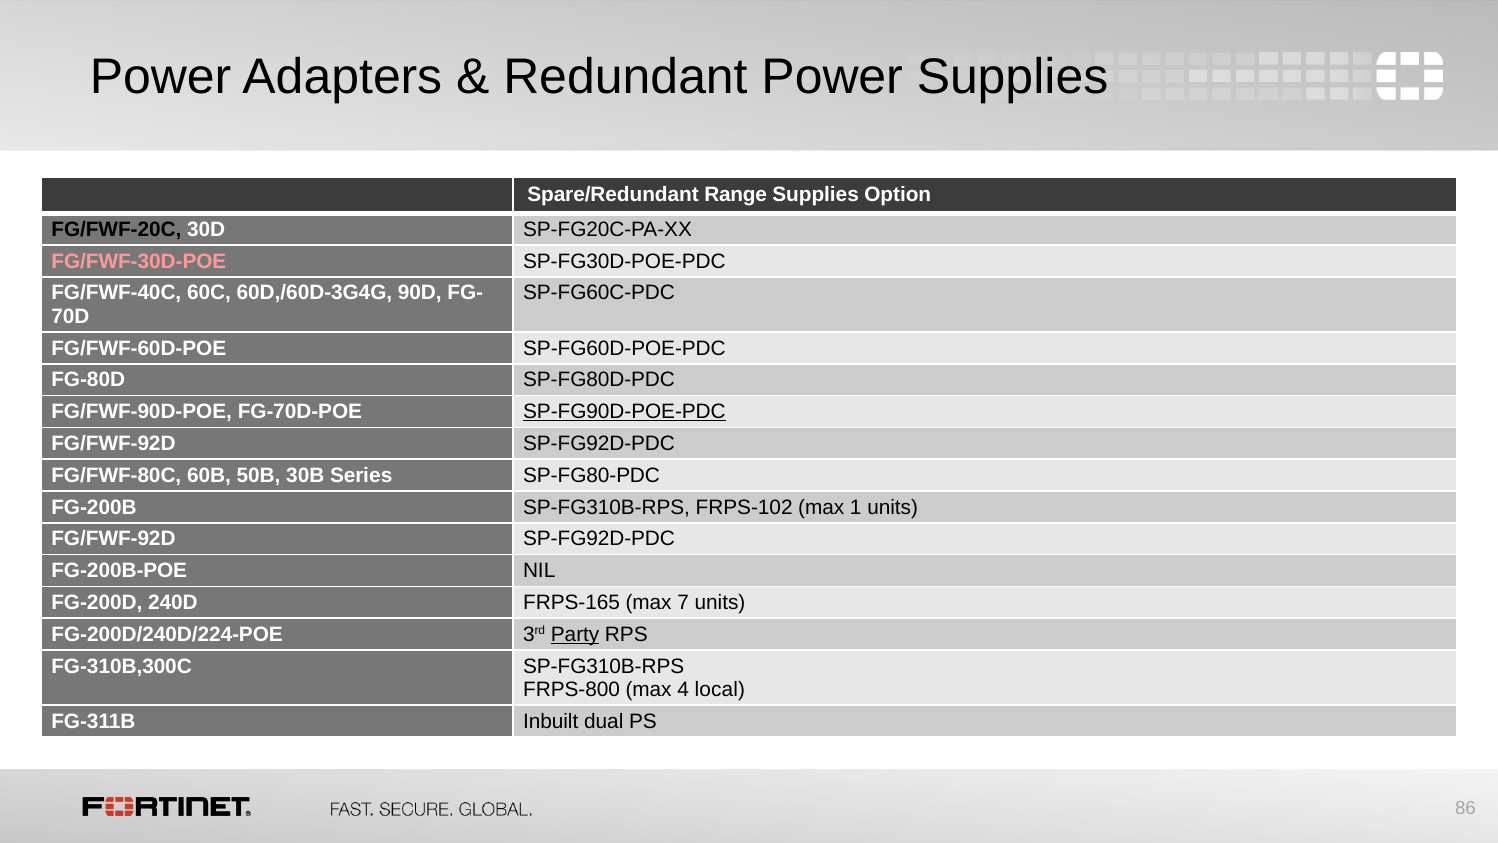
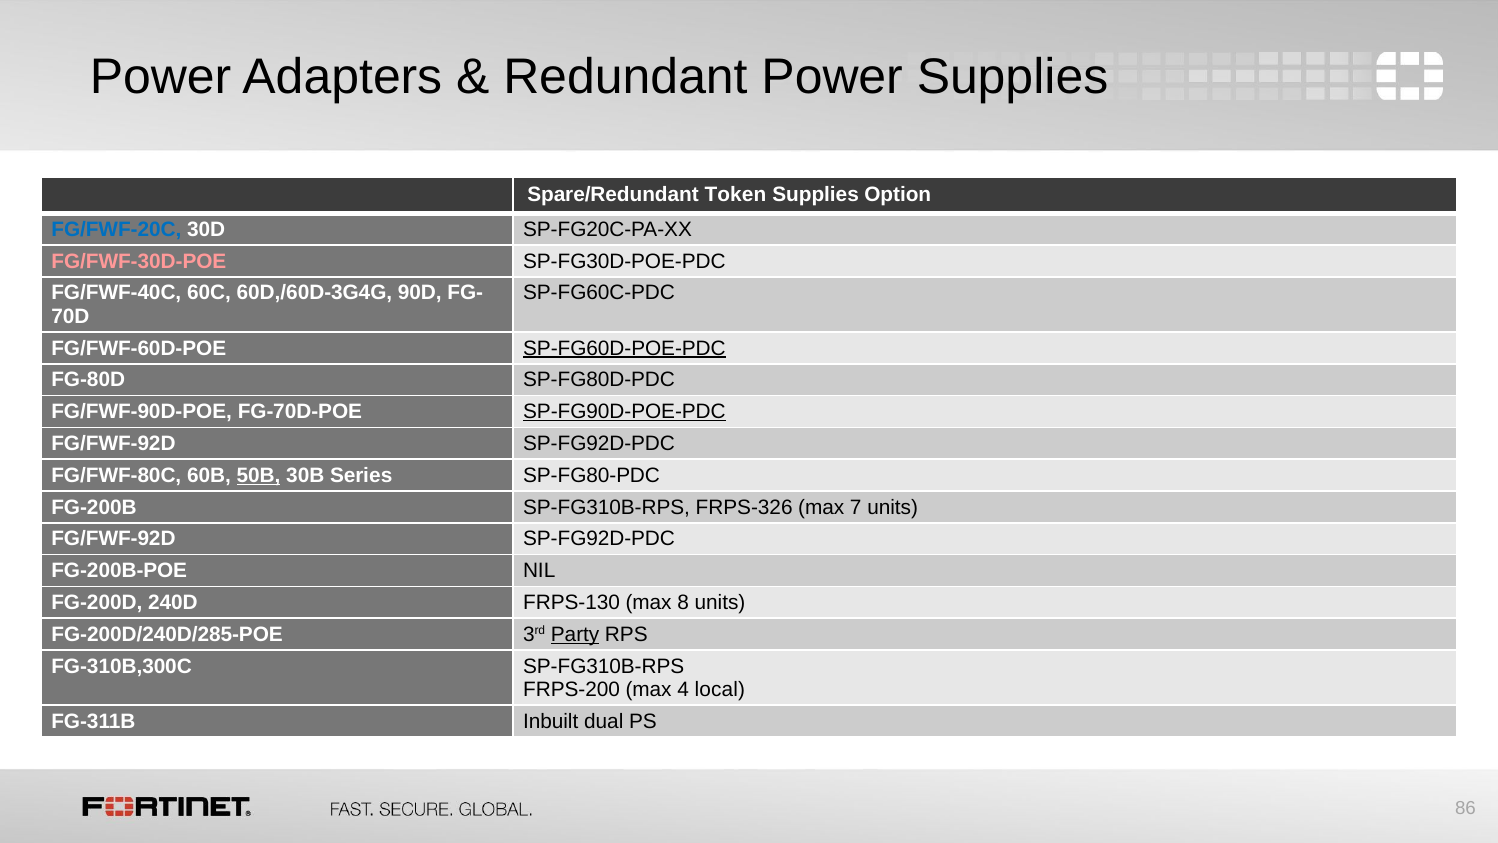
Range: Range -> Token
FG/FWF-20C colour: black -> blue
SP-FG60D-POE-PDC underline: none -> present
50B underline: none -> present
FRPS-102: FRPS-102 -> FRPS-326
1: 1 -> 7
FRPS-165: FRPS-165 -> FRPS-130
7: 7 -> 8
FG-200D/240D/224-POE: FG-200D/240D/224-POE -> FG-200D/240D/285-POE
FRPS-800: FRPS-800 -> FRPS-200
